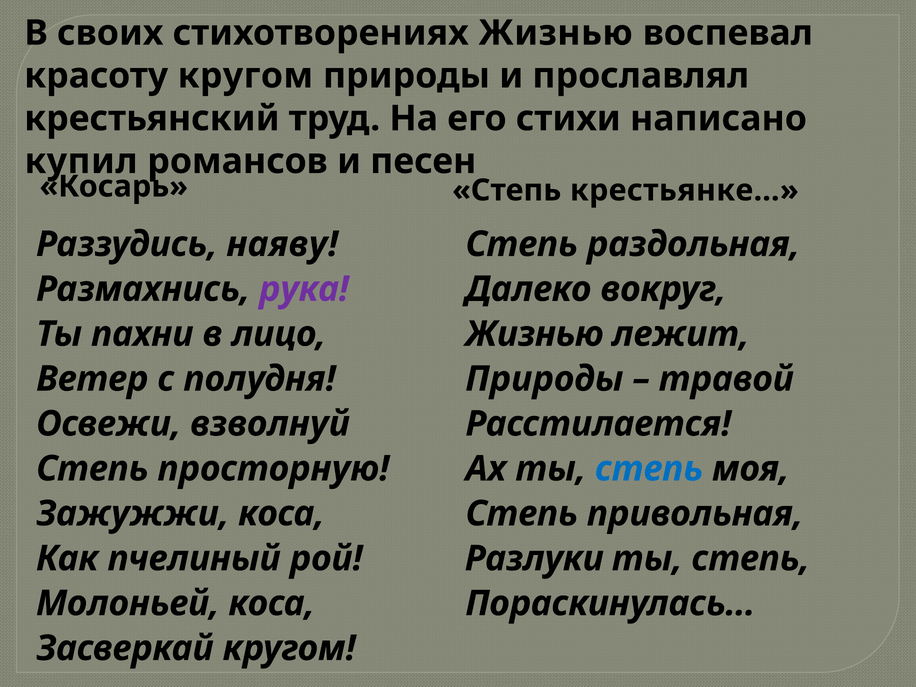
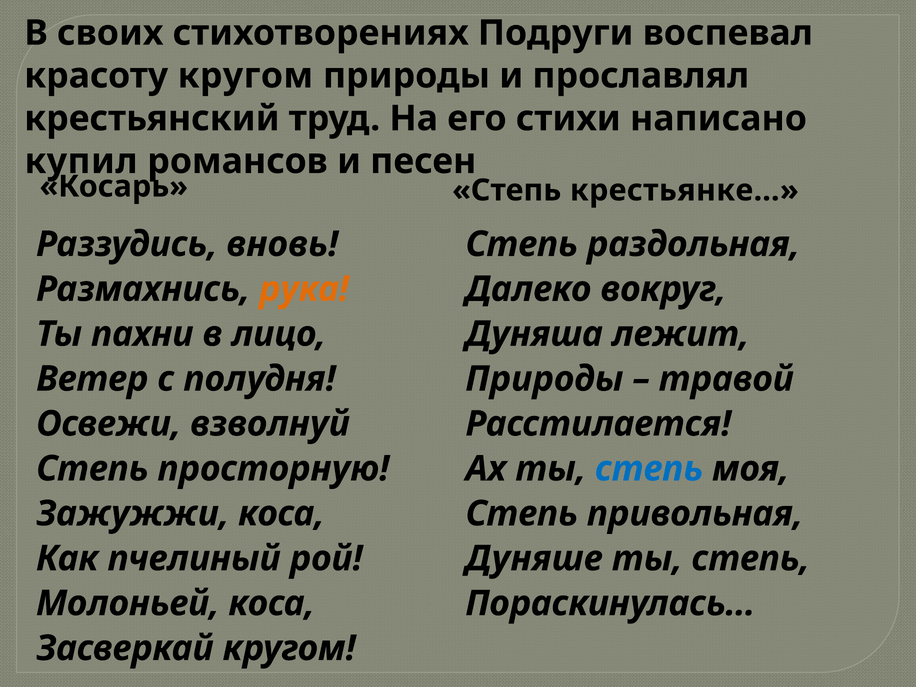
стихотворениях Жизнью: Жизнью -> Подруги
наяву: наяву -> вновь
рука colour: purple -> orange
Жизнью at (534, 334): Жизнью -> Дуняша
Разлуки: Разлуки -> Дуняше
